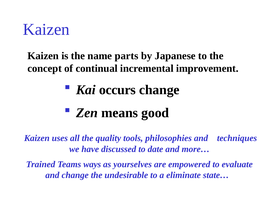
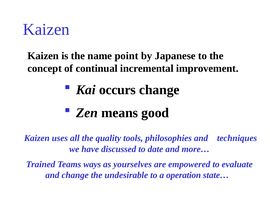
parts: parts -> point
eliminate: eliminate -> operation
